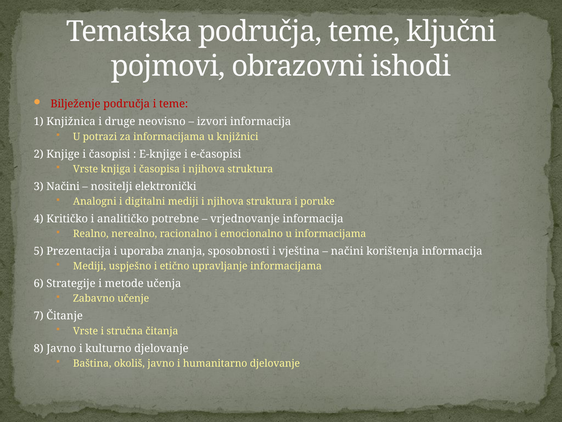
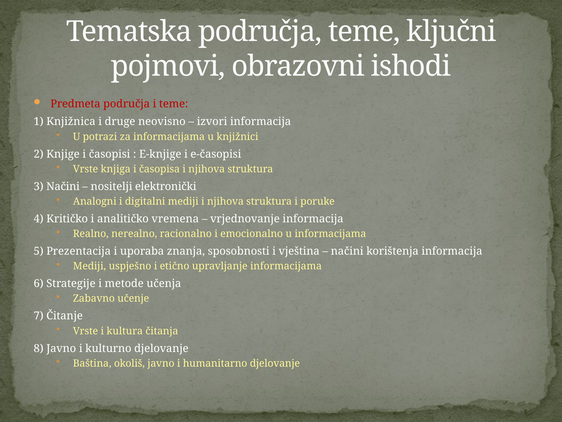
Bilježenje: Bilježenje -> Predmeta
potrebne: potrebne -> vremena
stručna: stručna -> kultura
